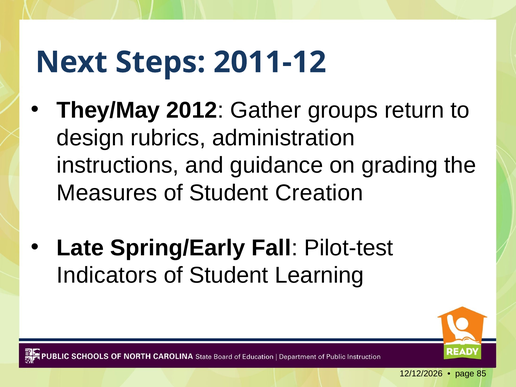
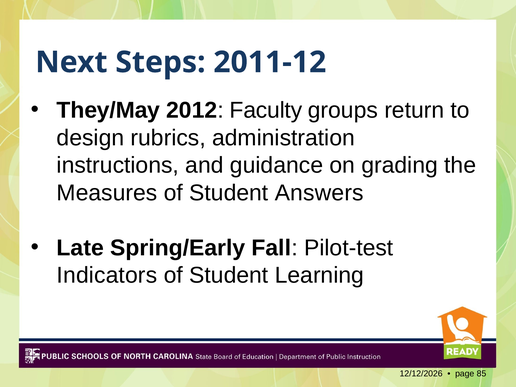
Gather: Gather -> Faculty
Creation: Creation -> Answers
